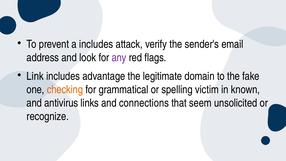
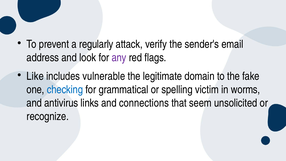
a includes: includes -> regularly
Link: Link -> Like
advantage: advantage -> vulnerable
checking colour: orange -> blue
known: known -> worms
